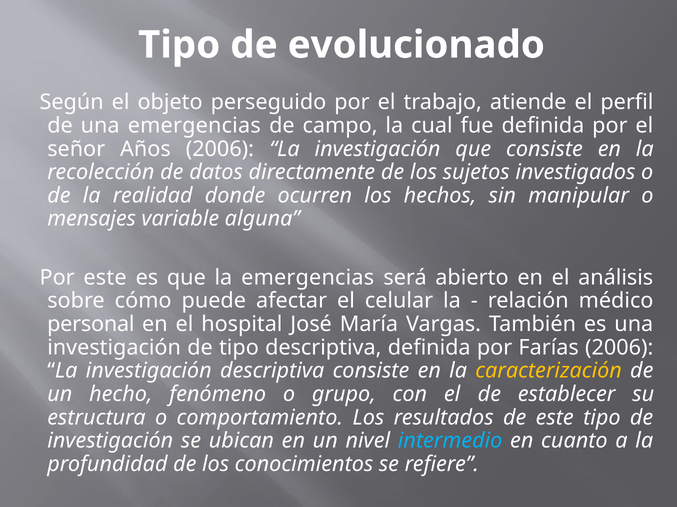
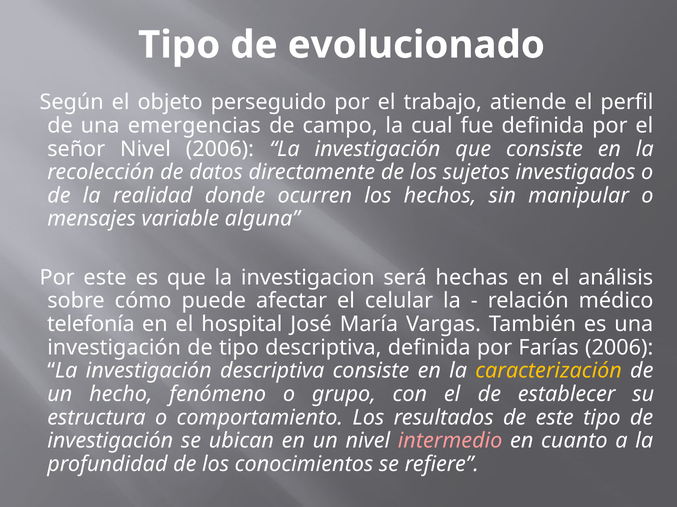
señor Años: Años -> Nivel
la emergencias: emergencias -> investigacion
abierto: abierto -> hechas
personal: personal -> telefonía
intermedio colour: light blue -> pink
